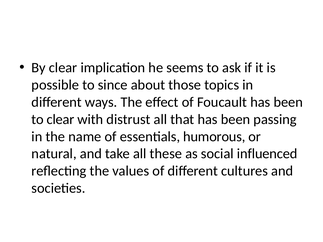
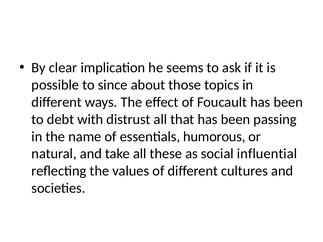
to clear: clear -> debt
influenced: influenced -> influential
